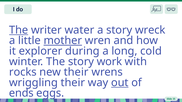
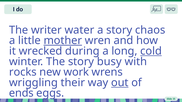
The at (19, 30) underline: present -> none
wreck: wreck -> chaos
explorer: explorer -> wrecked
cold underline: none -> present
work: work -> busy
new their: their -> work
